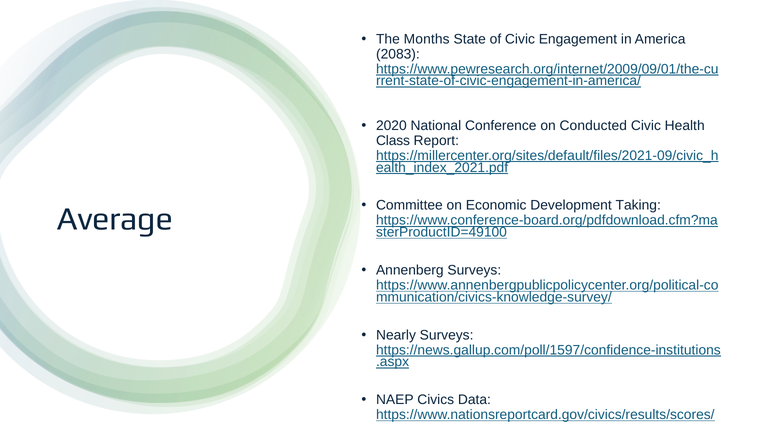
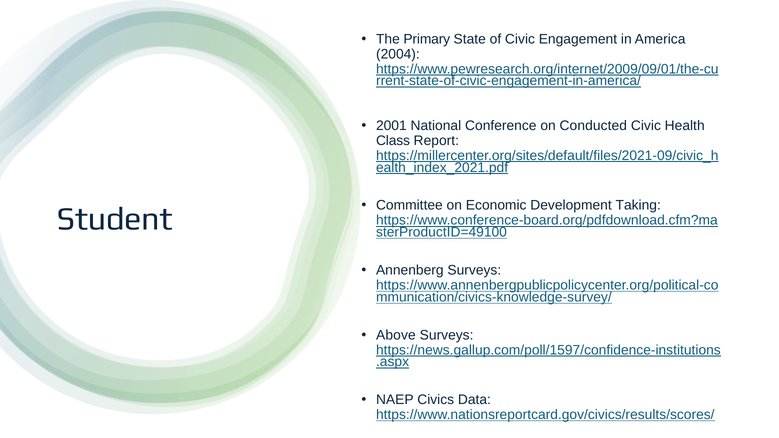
Months: Months -> Primary
2083: 2083 -> 2004
2020: 2020 -> 2001
Average: Average -> Student
Nearly: Nearly -> Above
